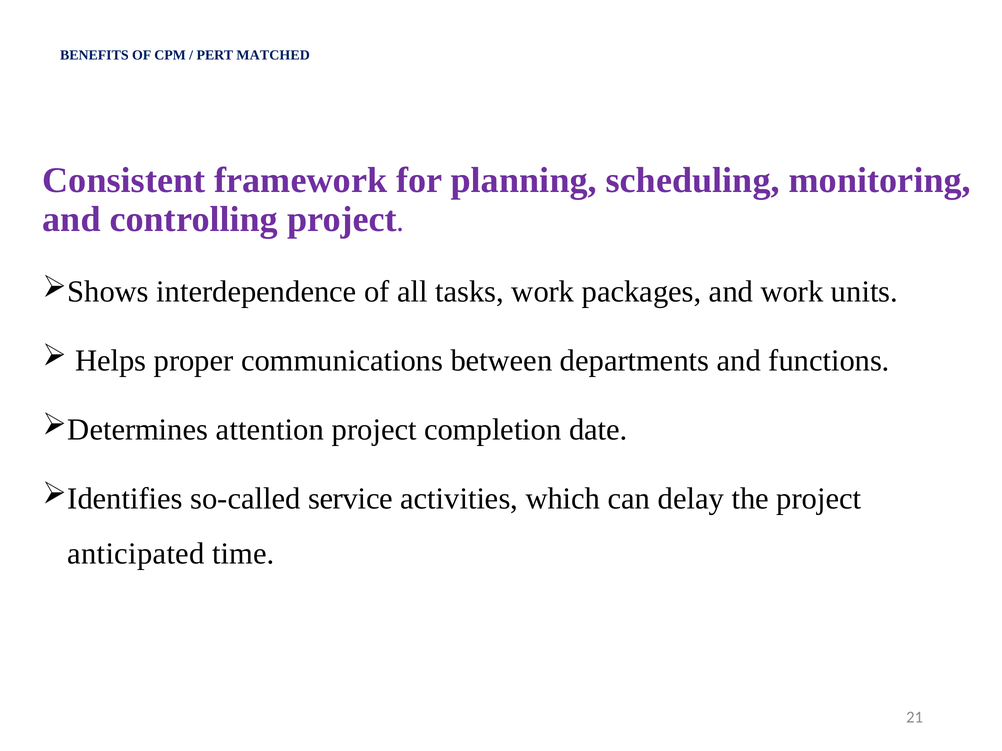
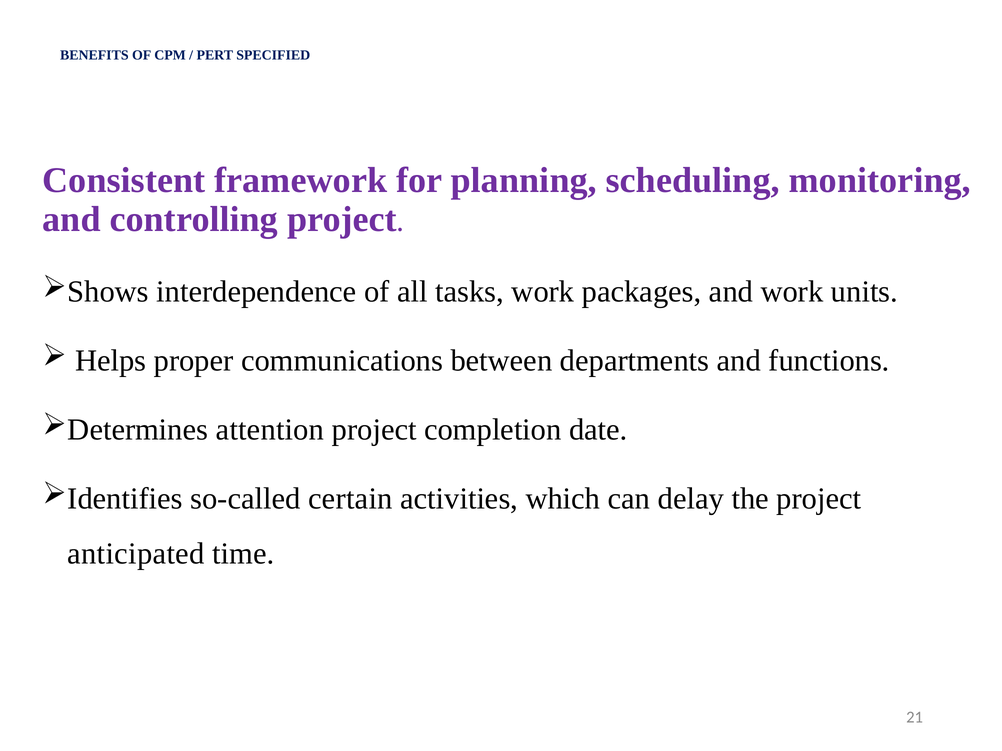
MATCHED: MATCHED -> SPECIFIED
service: service -> certain
